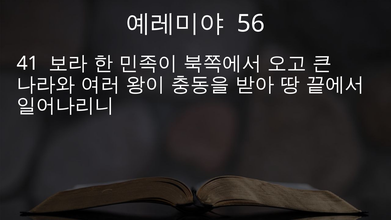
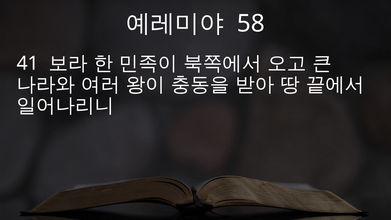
56: 56 -> 58
